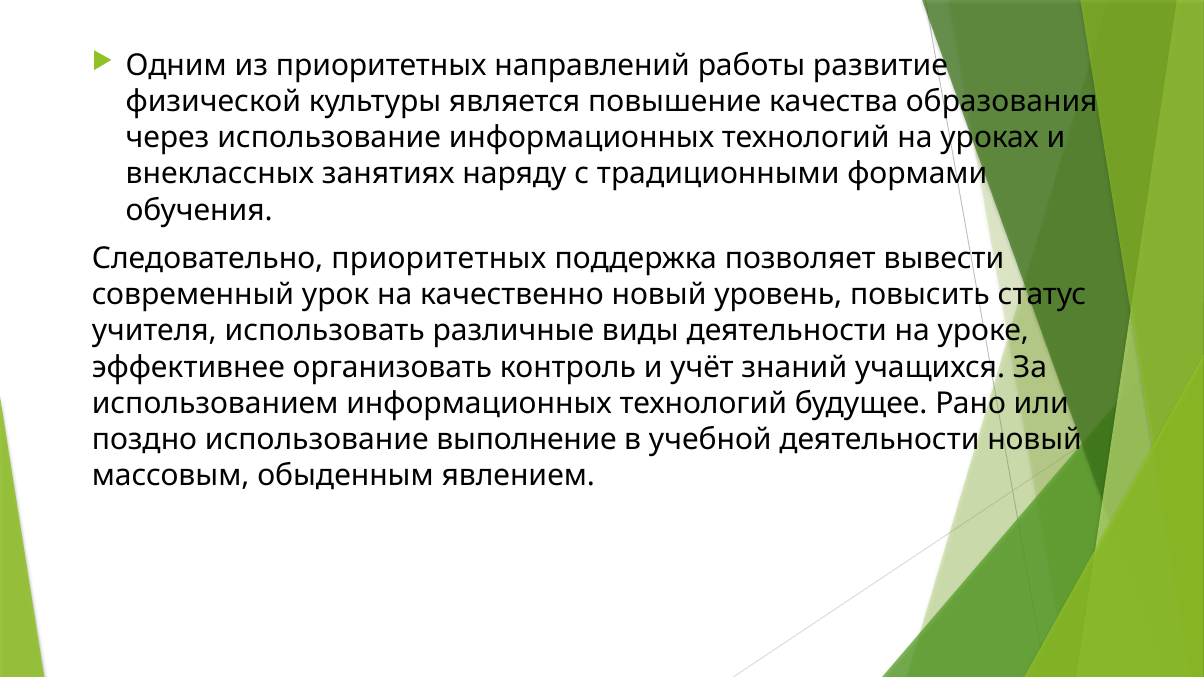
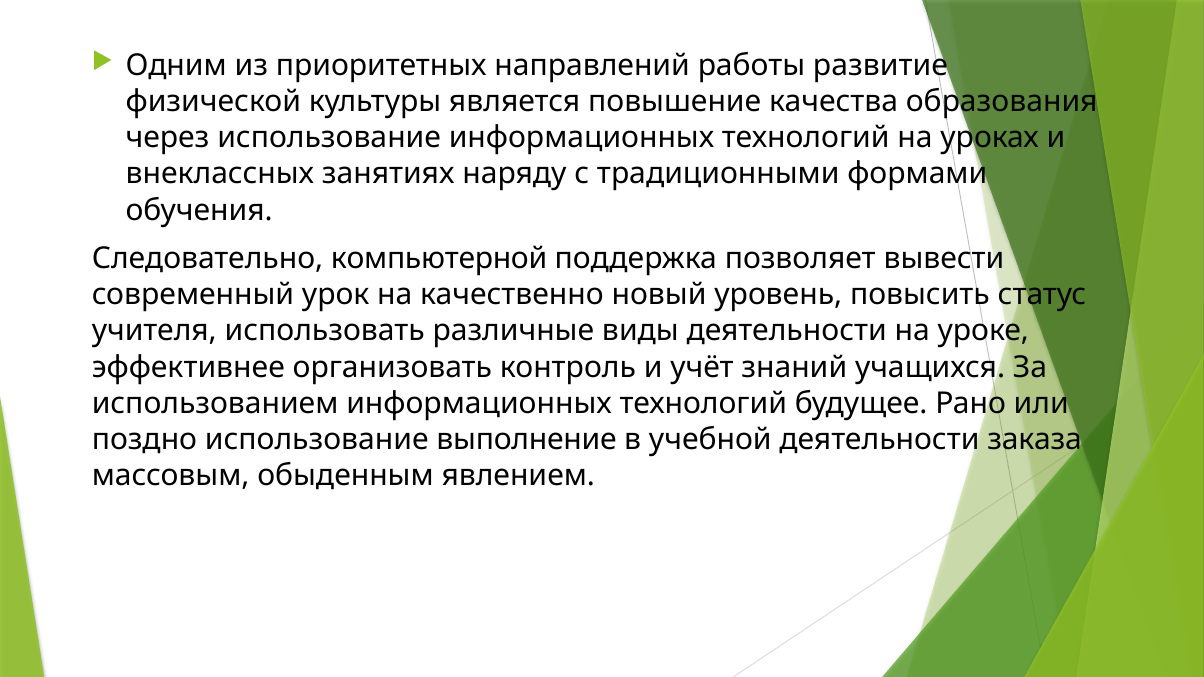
Следовательно приоритетных: приоритетных -> компьютерной
деятельности новый: новый -> заказа
